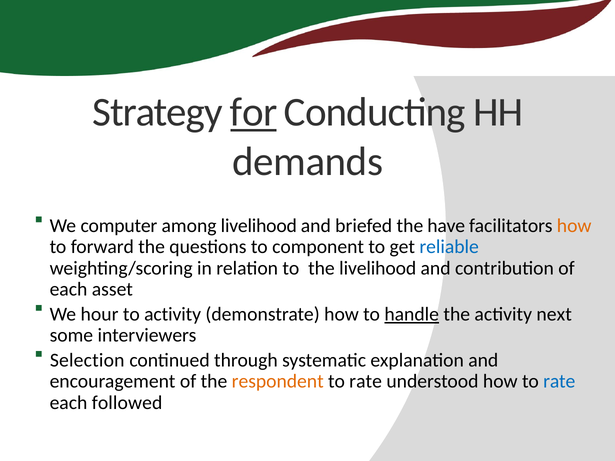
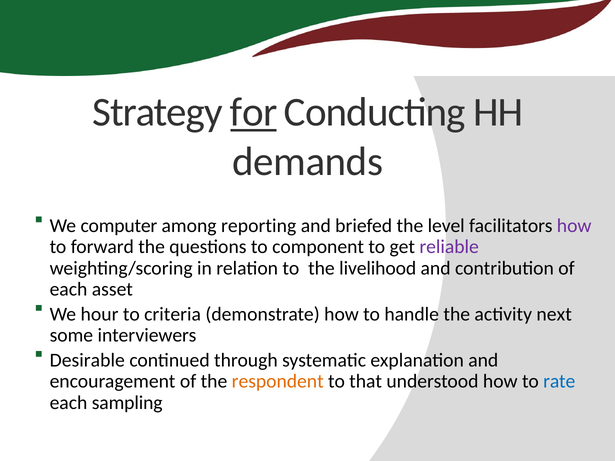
among livelihood: livelihood -> reporting
have: have -> level
how at (574, 226) colour: orange -> purple
reliable colour: blue -> purple
to activity: activity -> criteria
handle underline: present -> none
Selection: Selection -> Desirable
rate at (366, 382): rate -> that
followed: followed -> sampling
